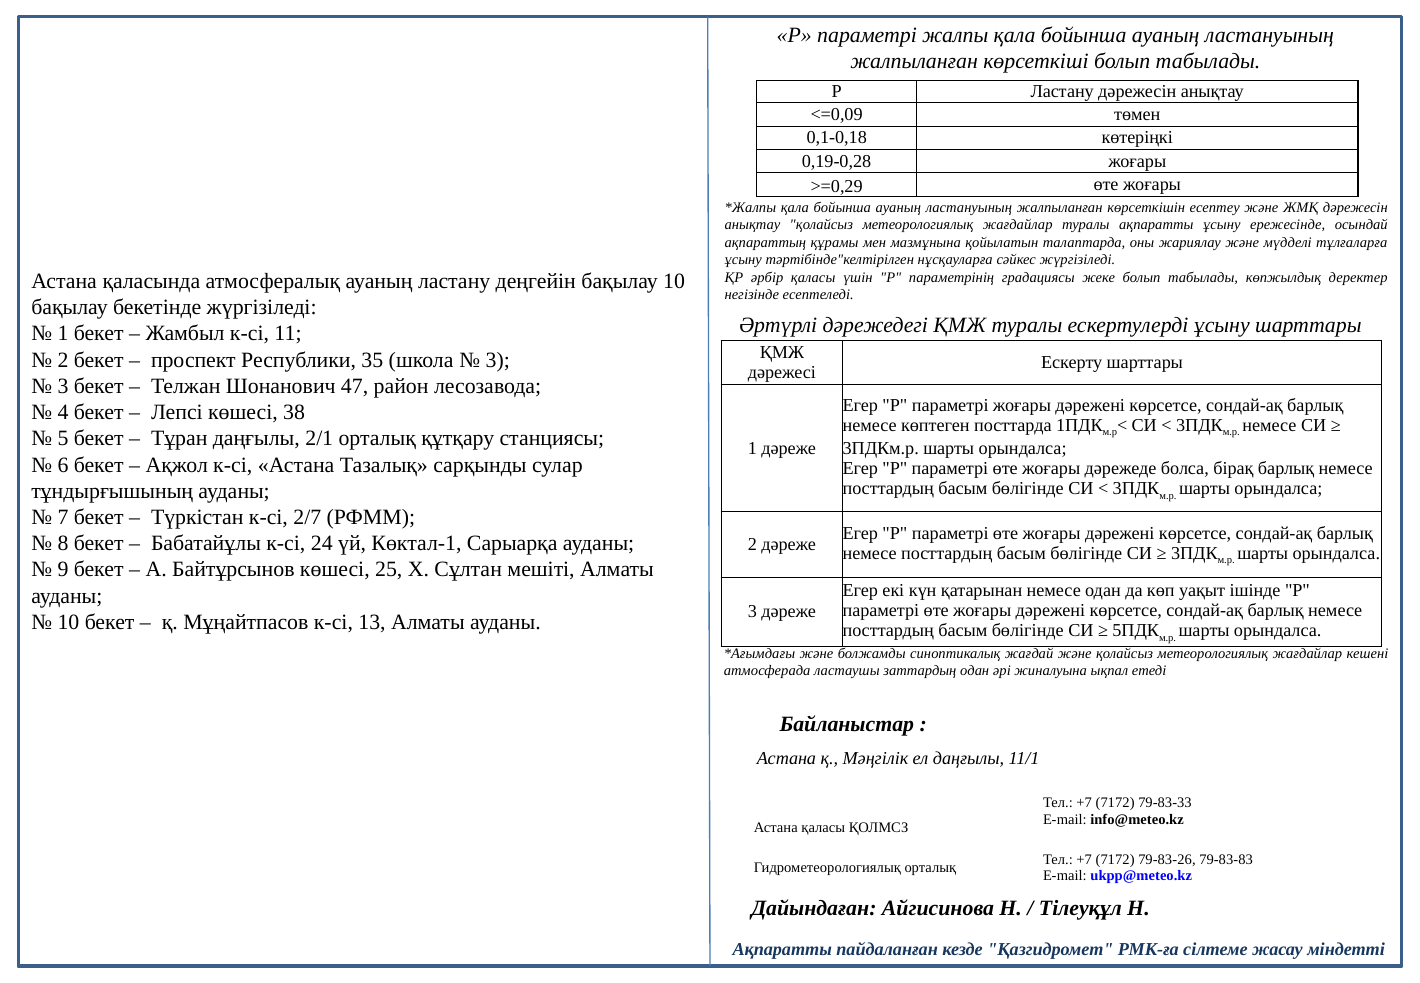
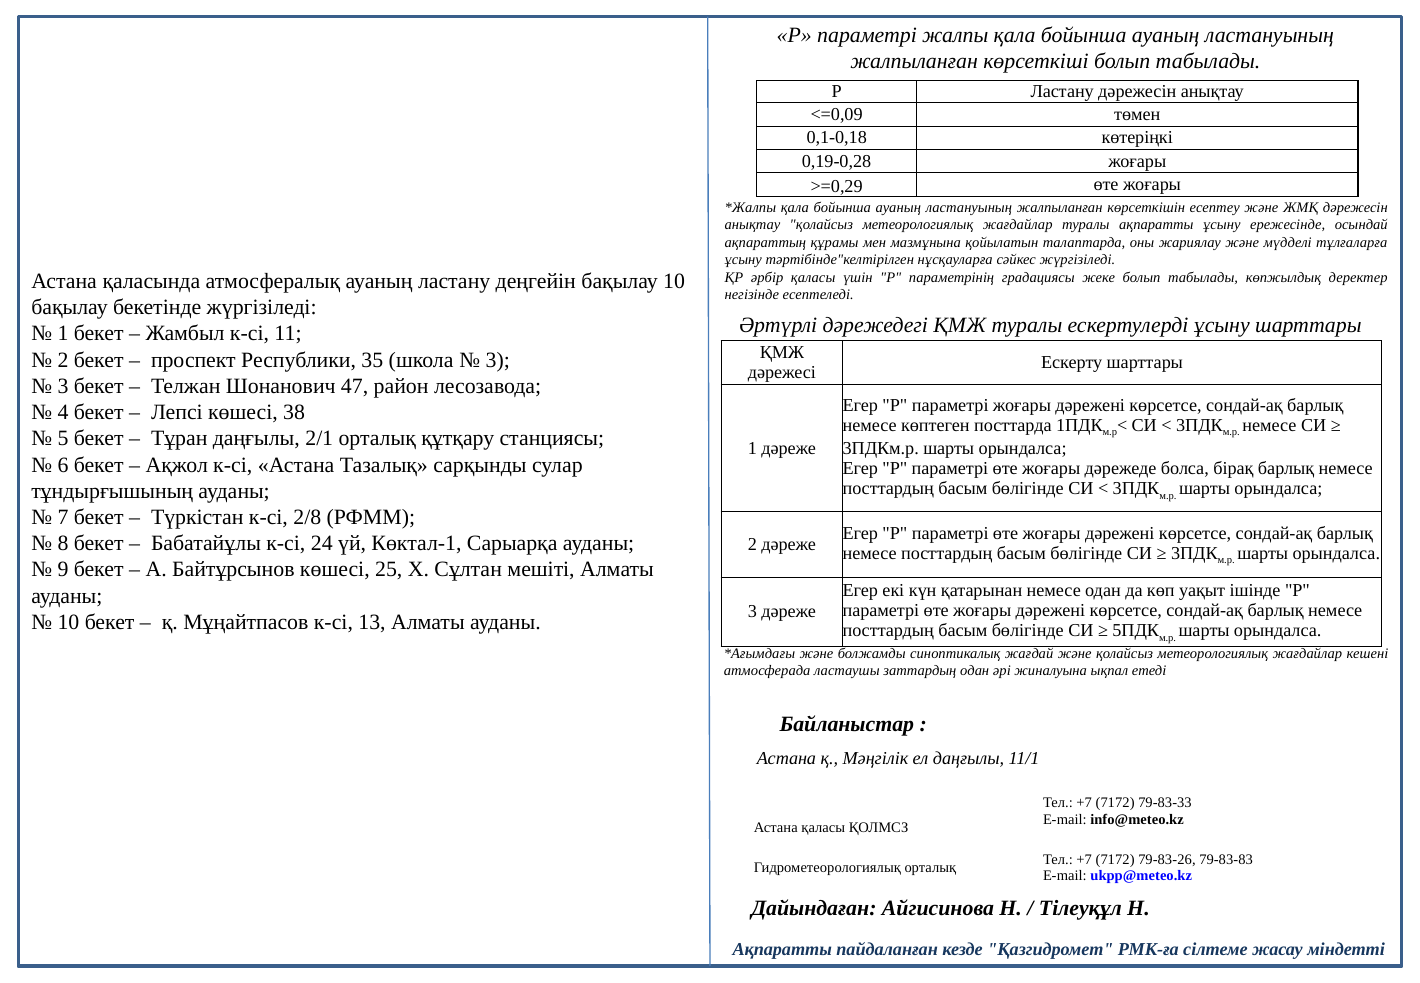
2/7: 2/7 -> 2/8
